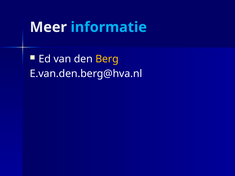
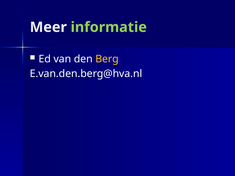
informatie colour: light blue -> light green
